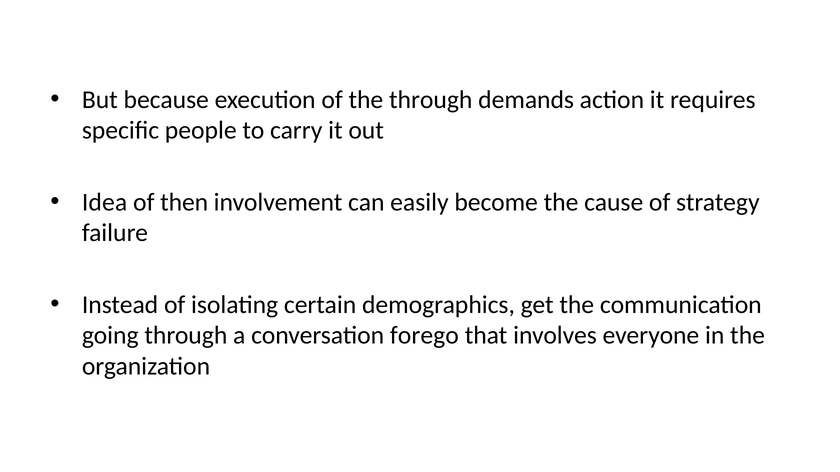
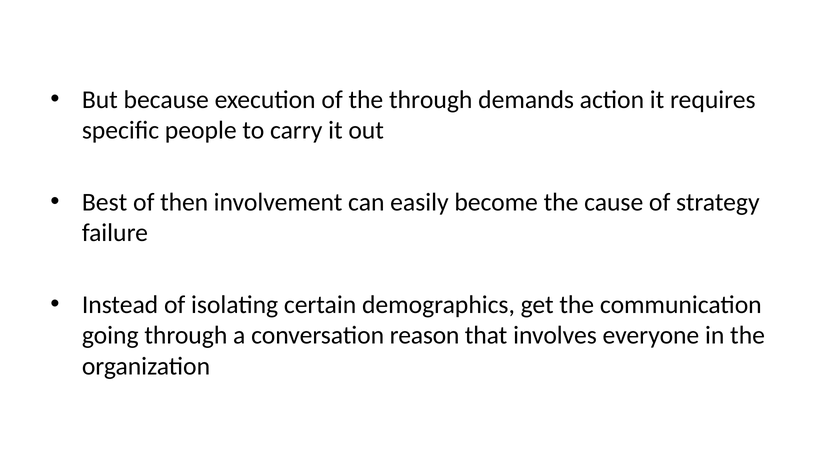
Idea: Idea -> Best
forego: forego -> reason
